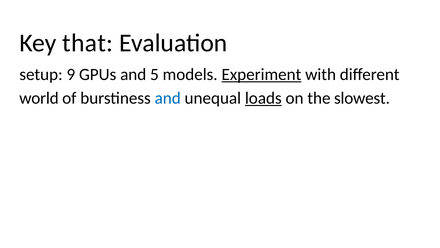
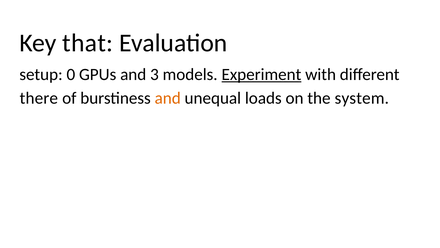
9: 9 -> 0
5: 5 -> 3
world: world -> there
and at (168, 98) colour: blue -> orange
loads underline: present -> none
slowest: slowest -> system
